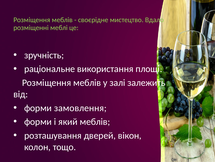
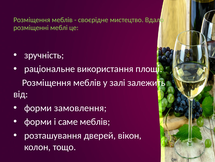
який: який -> саме
